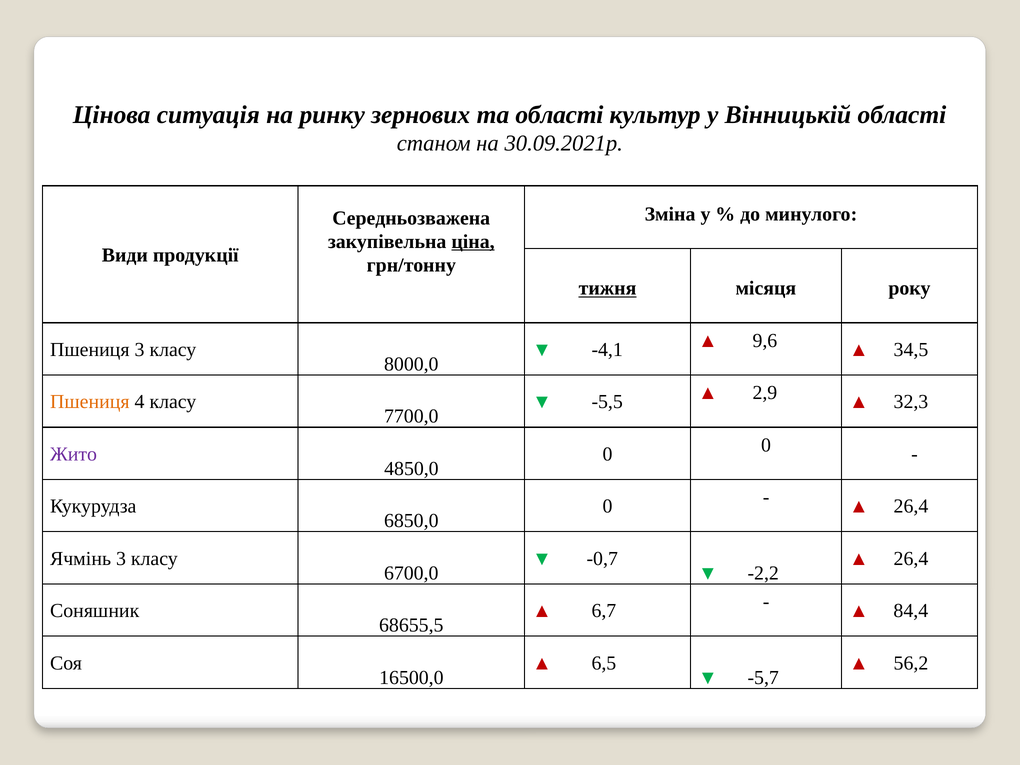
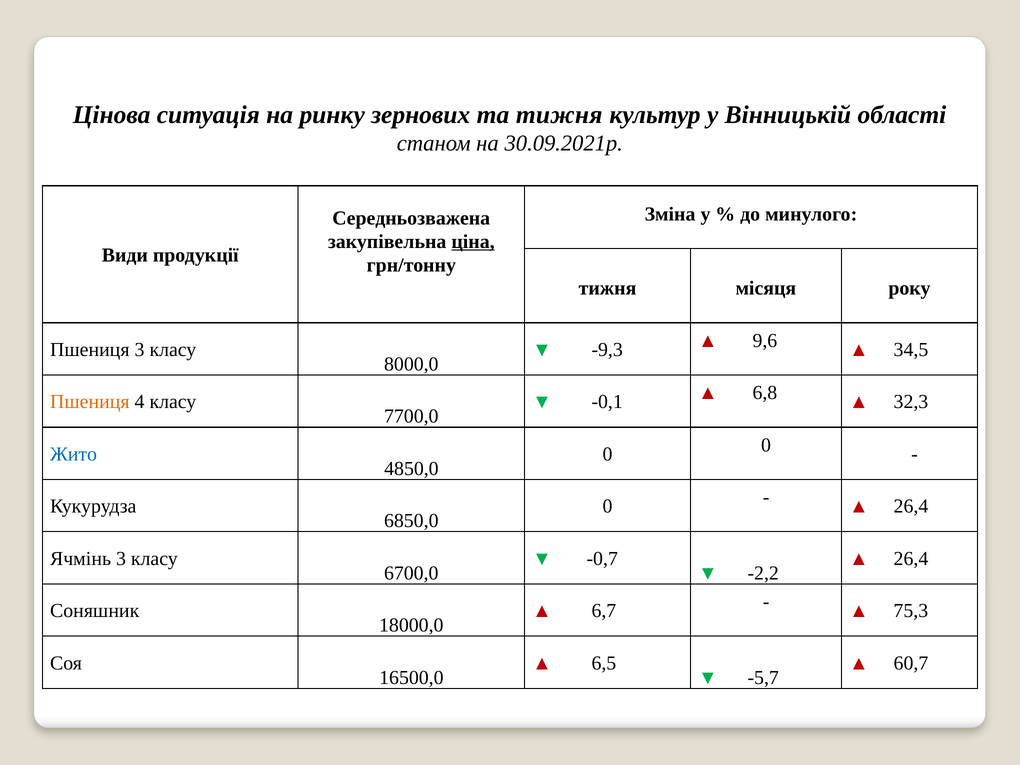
та області: області -> тижня
тижня at (608, 288) underline: present -> none
-4,1: -4,1 -> -9,3
-5,5: -5,5 -> -0,1
2,9: 2,9 -> 6,8
Жито colour: purple -> blue
84,4: 84,4 -> 75,3
68655,5: 68655,5 -> 18000,0
56,2: 56,2 -> 60,7
